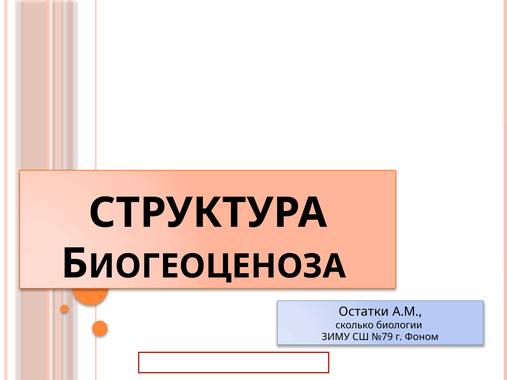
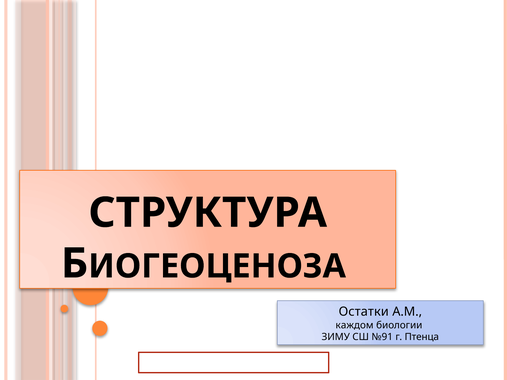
сколько: сколько -> каждом
№79: №79 -> №91
Фоном: Фоном -> Птенца
